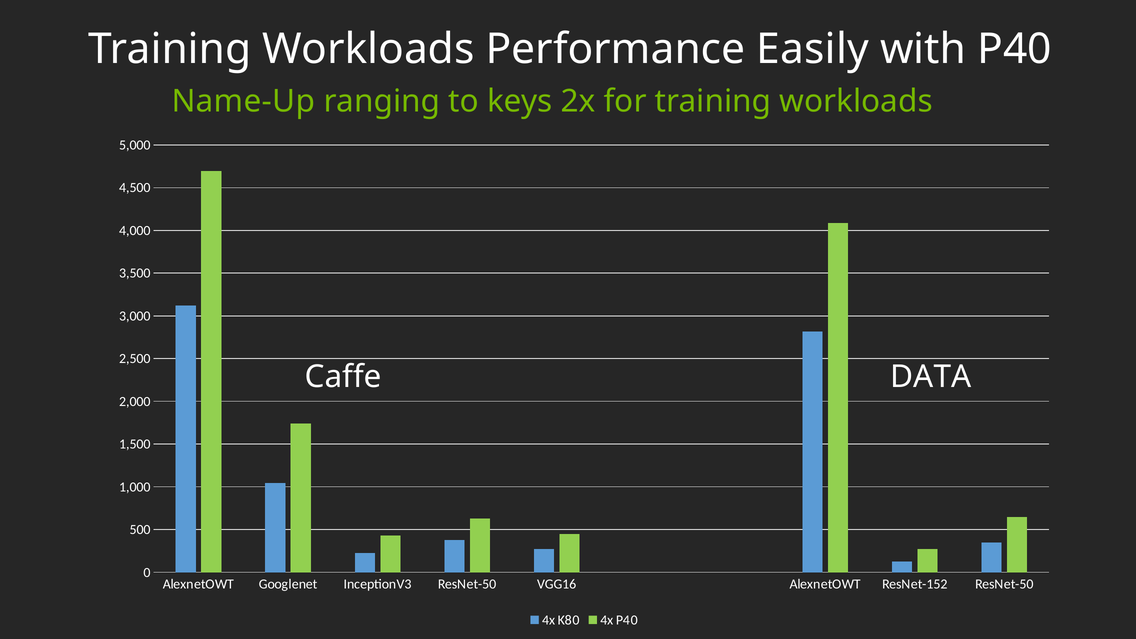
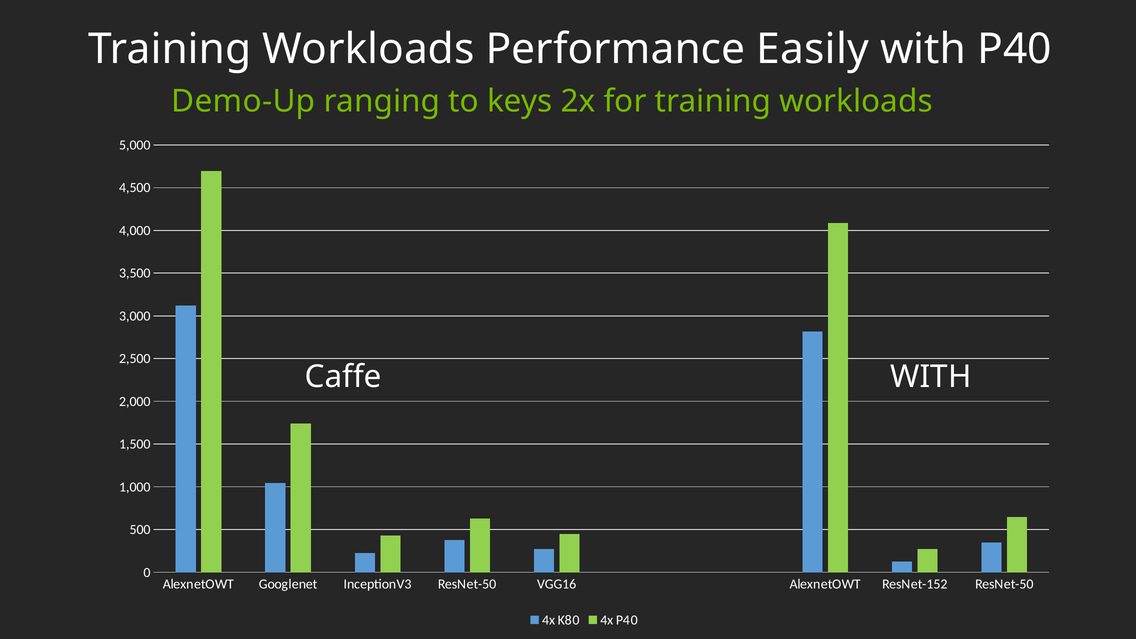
Name-Up: Name-Up -> Demo-Up
DATA at (931, 377): DATA -> WITH
